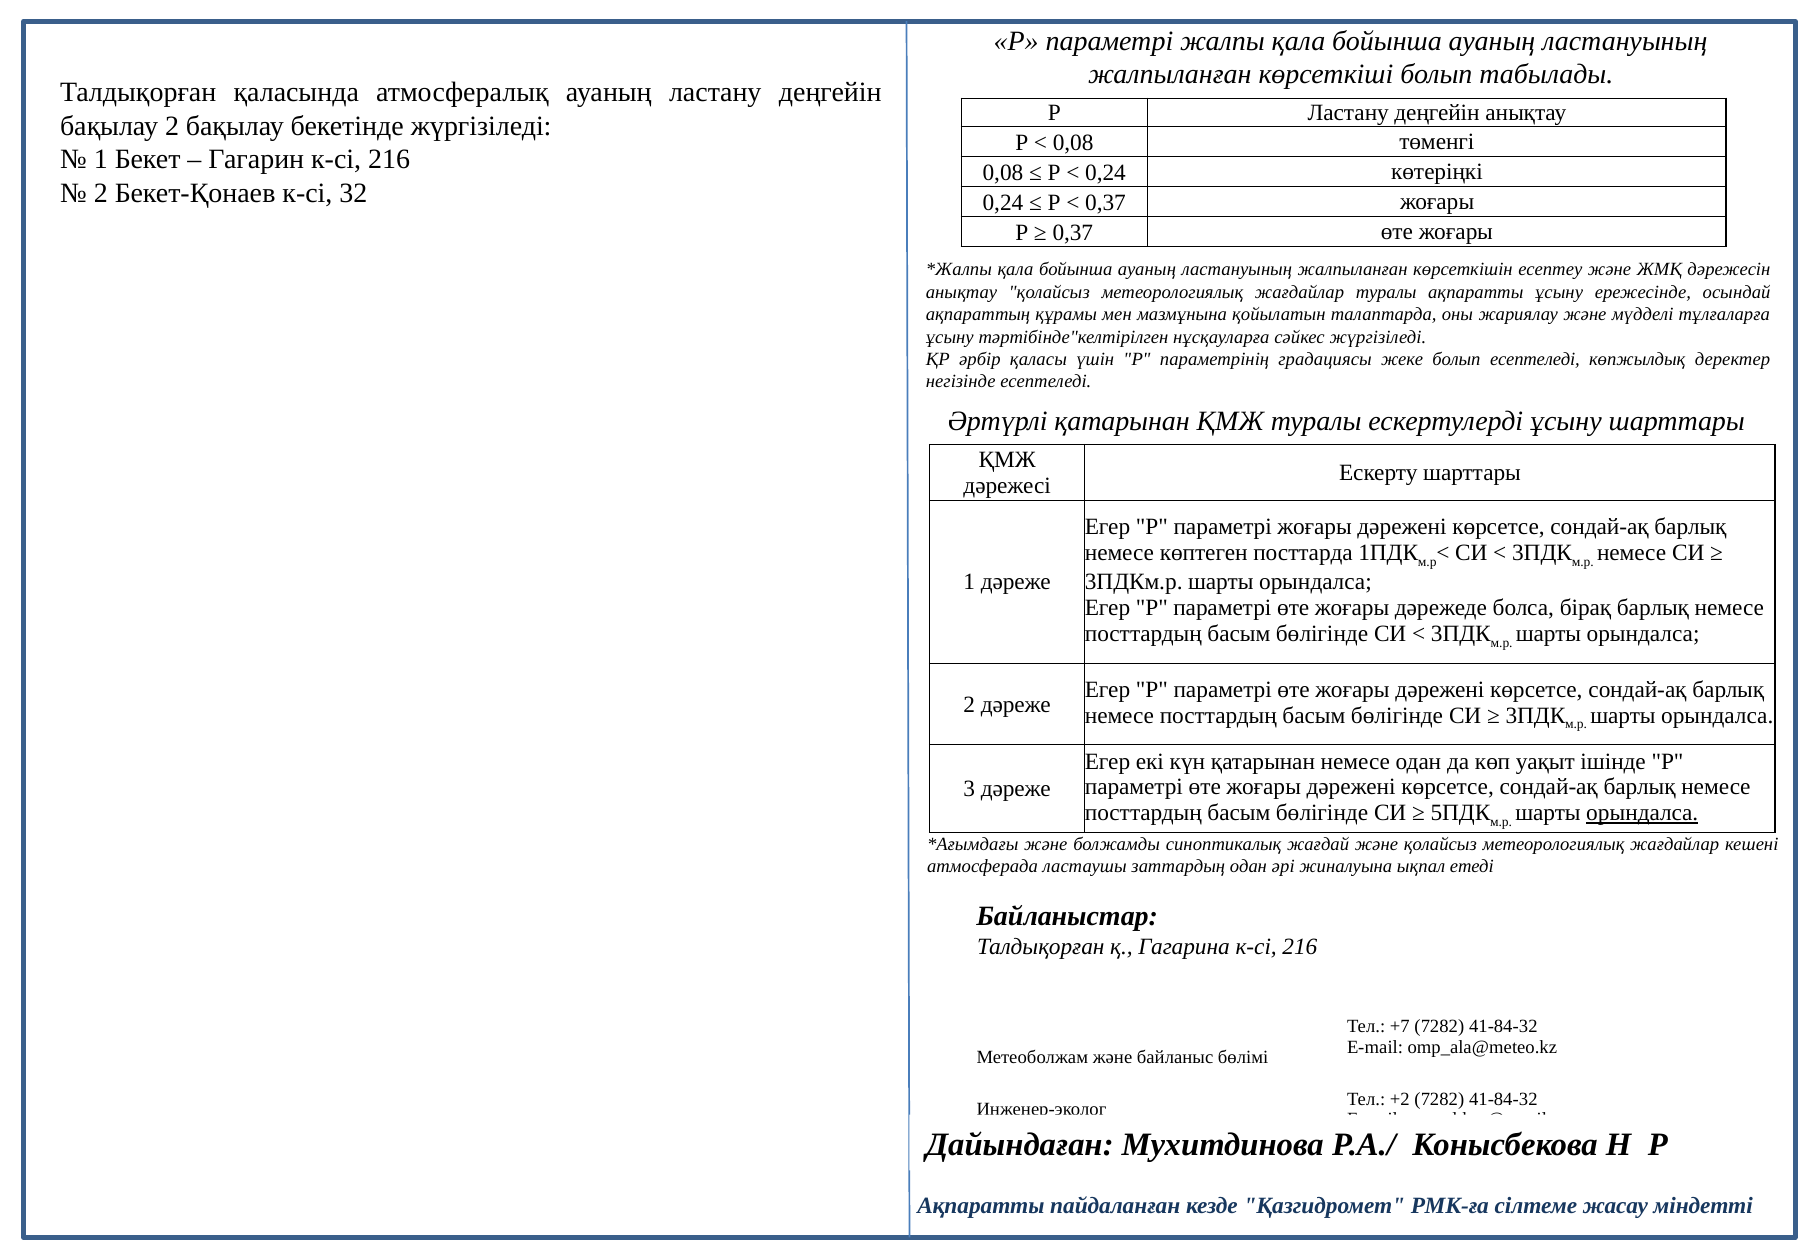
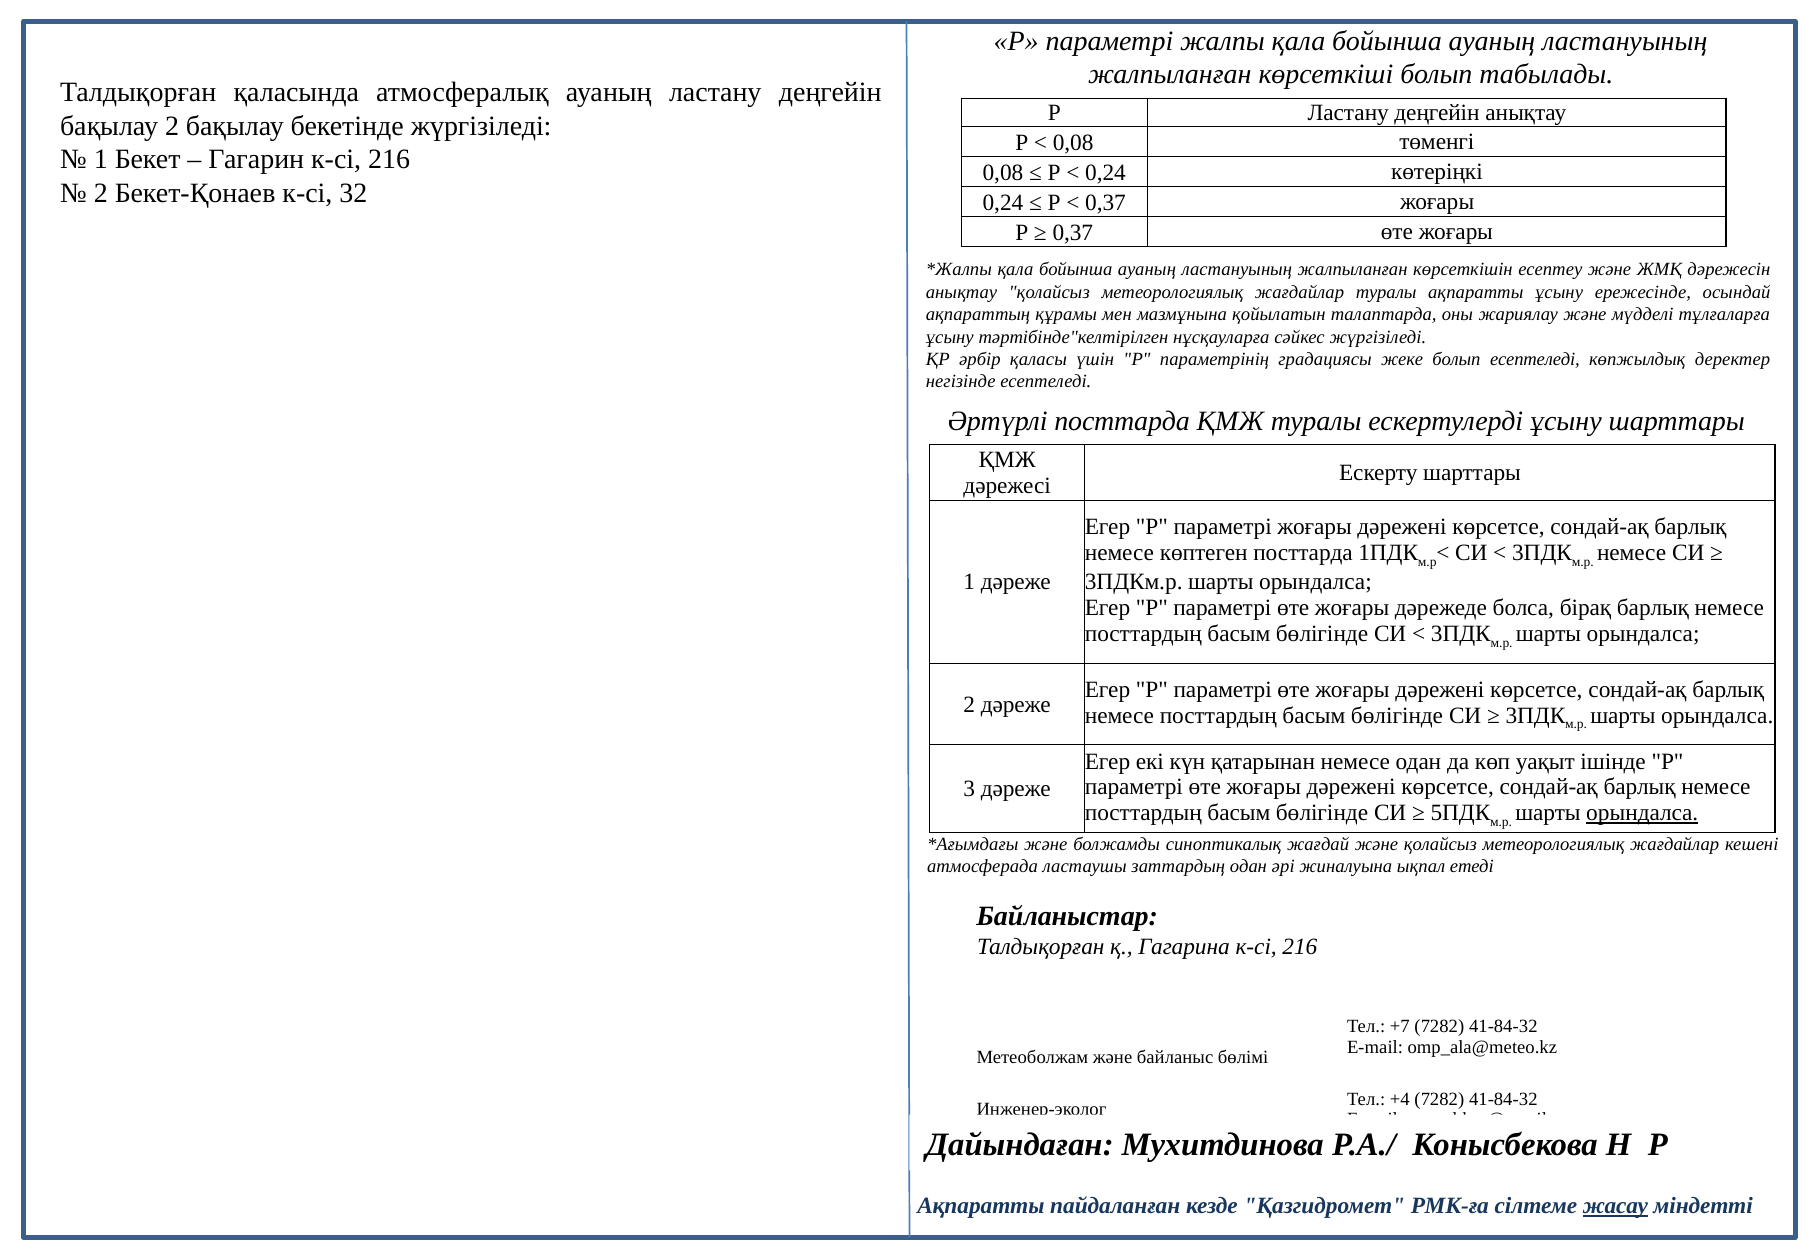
Әртүрлі қатарынан: қатарынан -> посттарда
+2: +2 -> +4
жасау underline: none -> present
